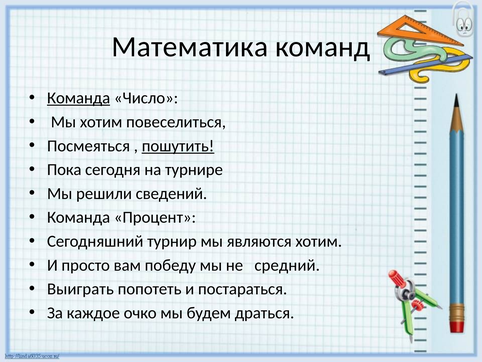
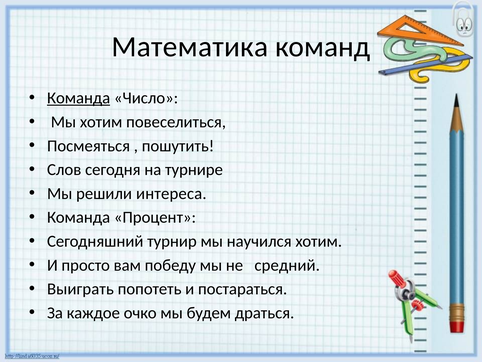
пошутить underline: present -> none
Пока: Пока -> Слов
сведений: сведений -> интереса
являются: являются -> научился
